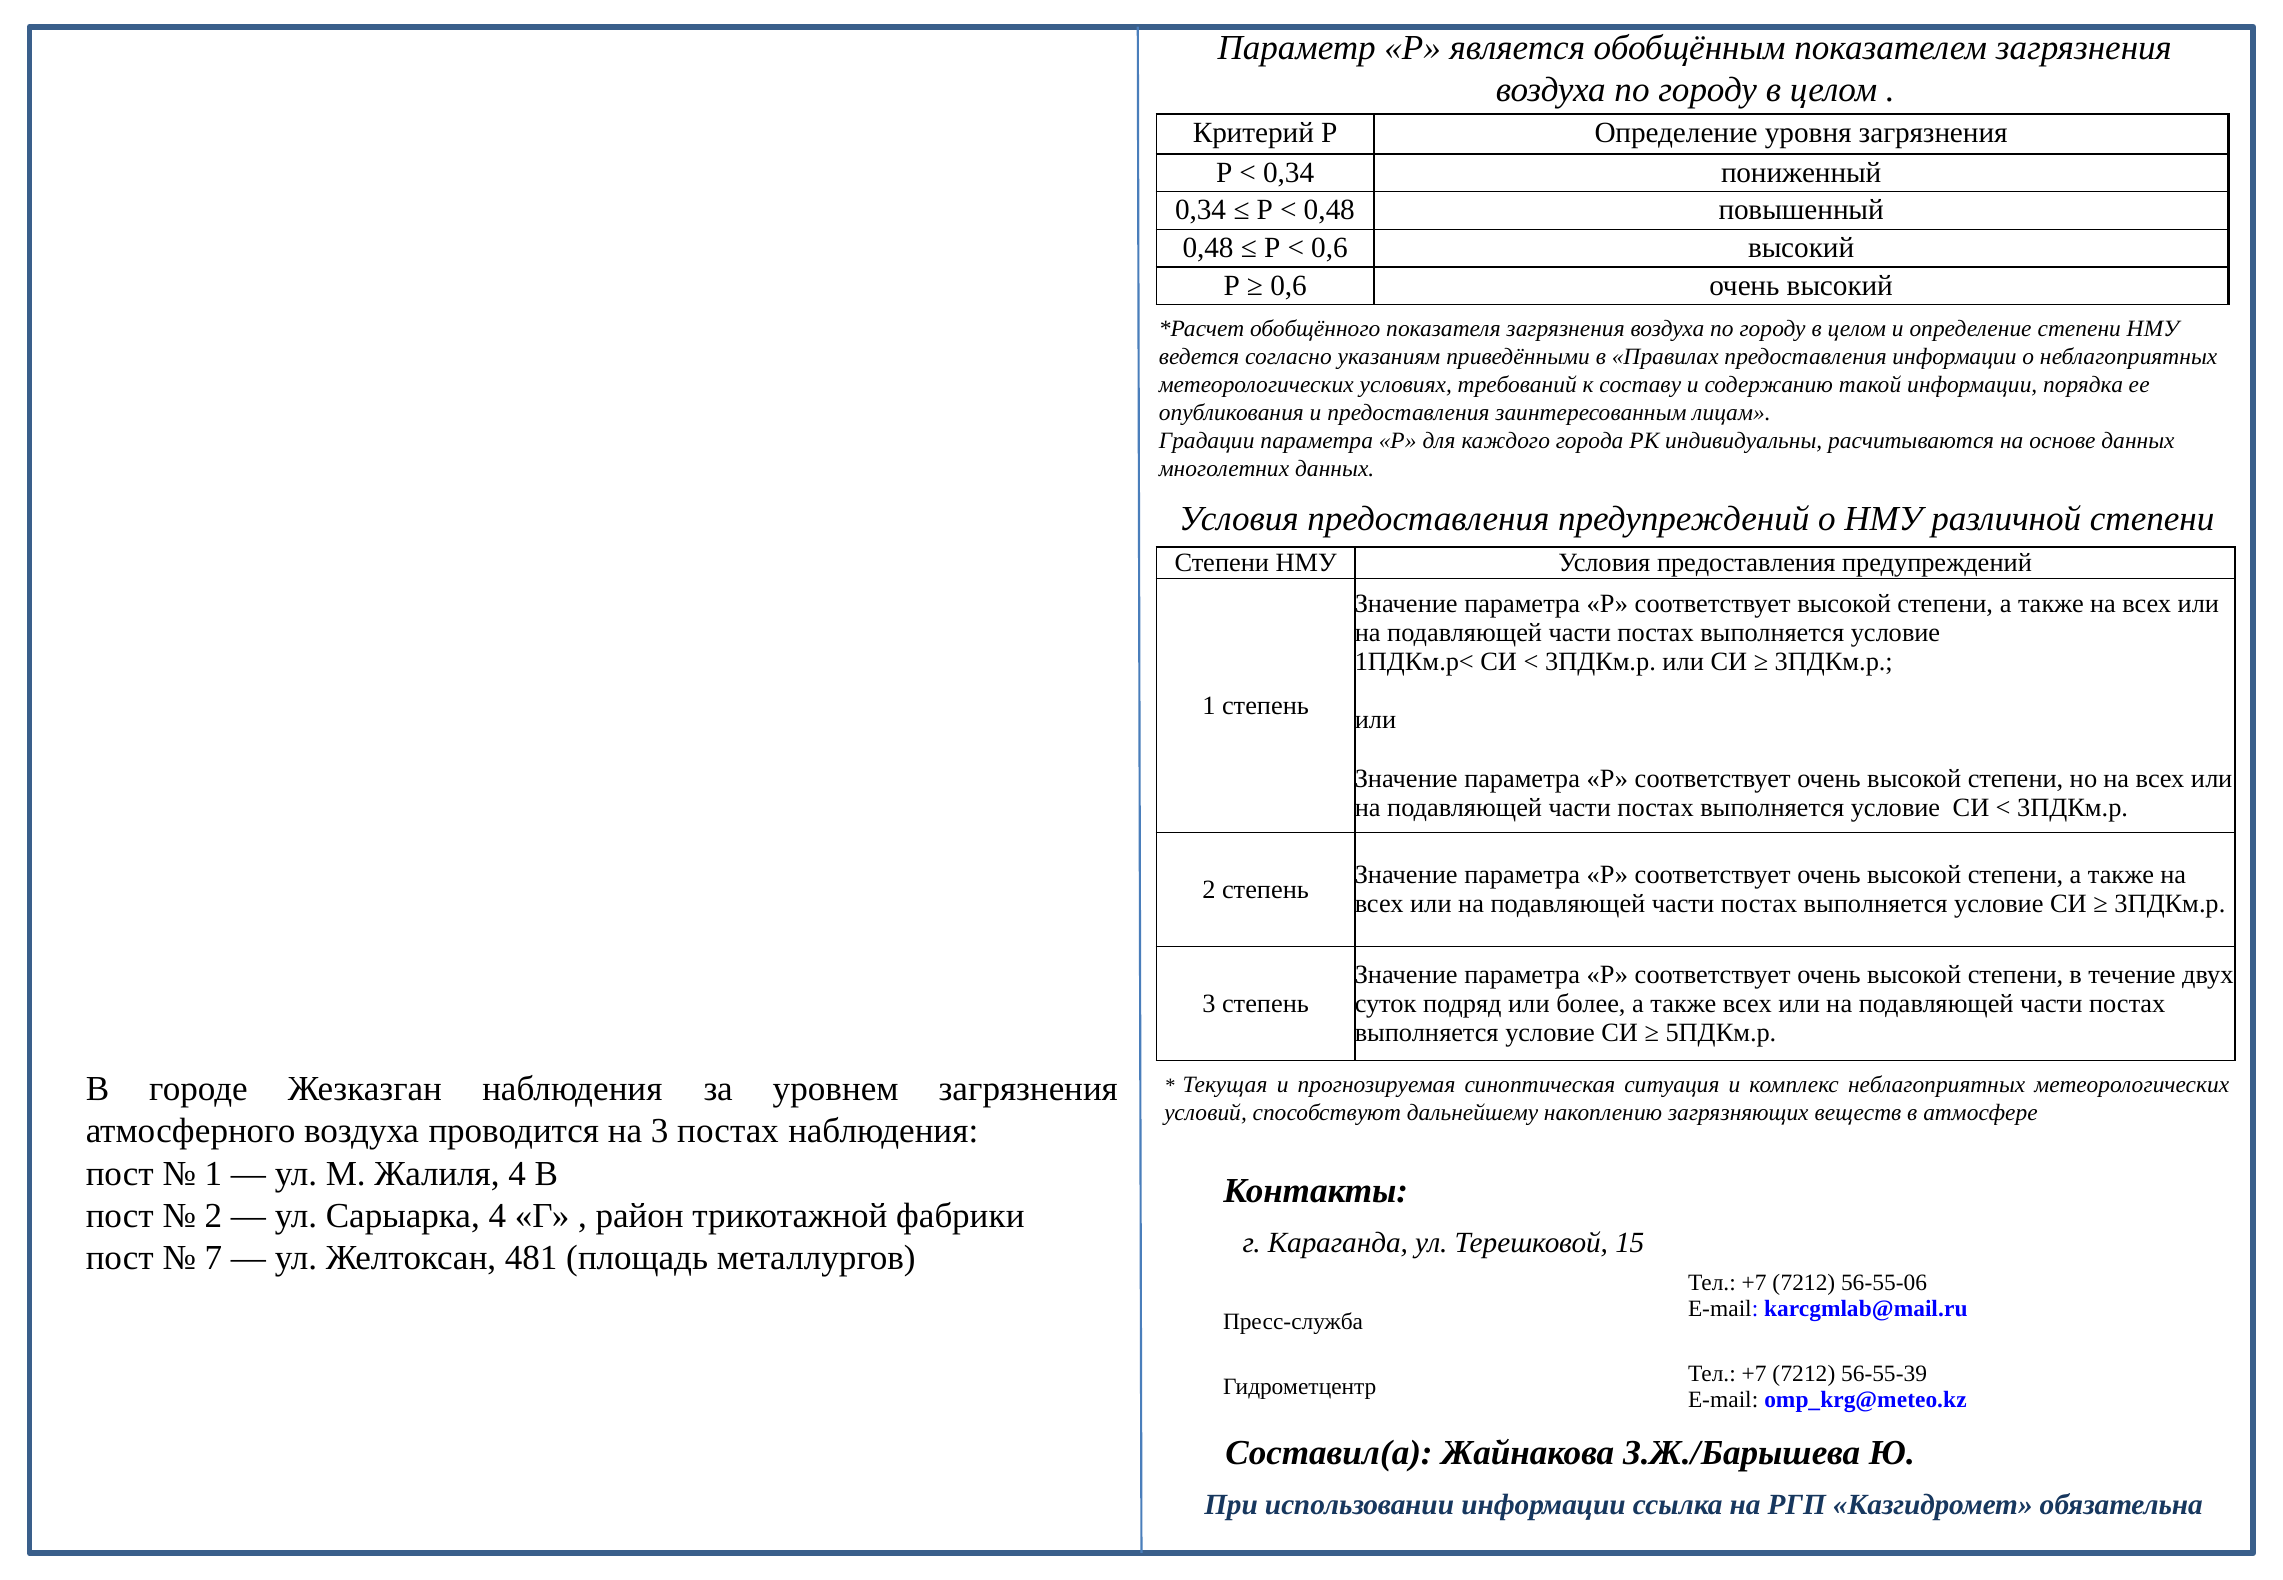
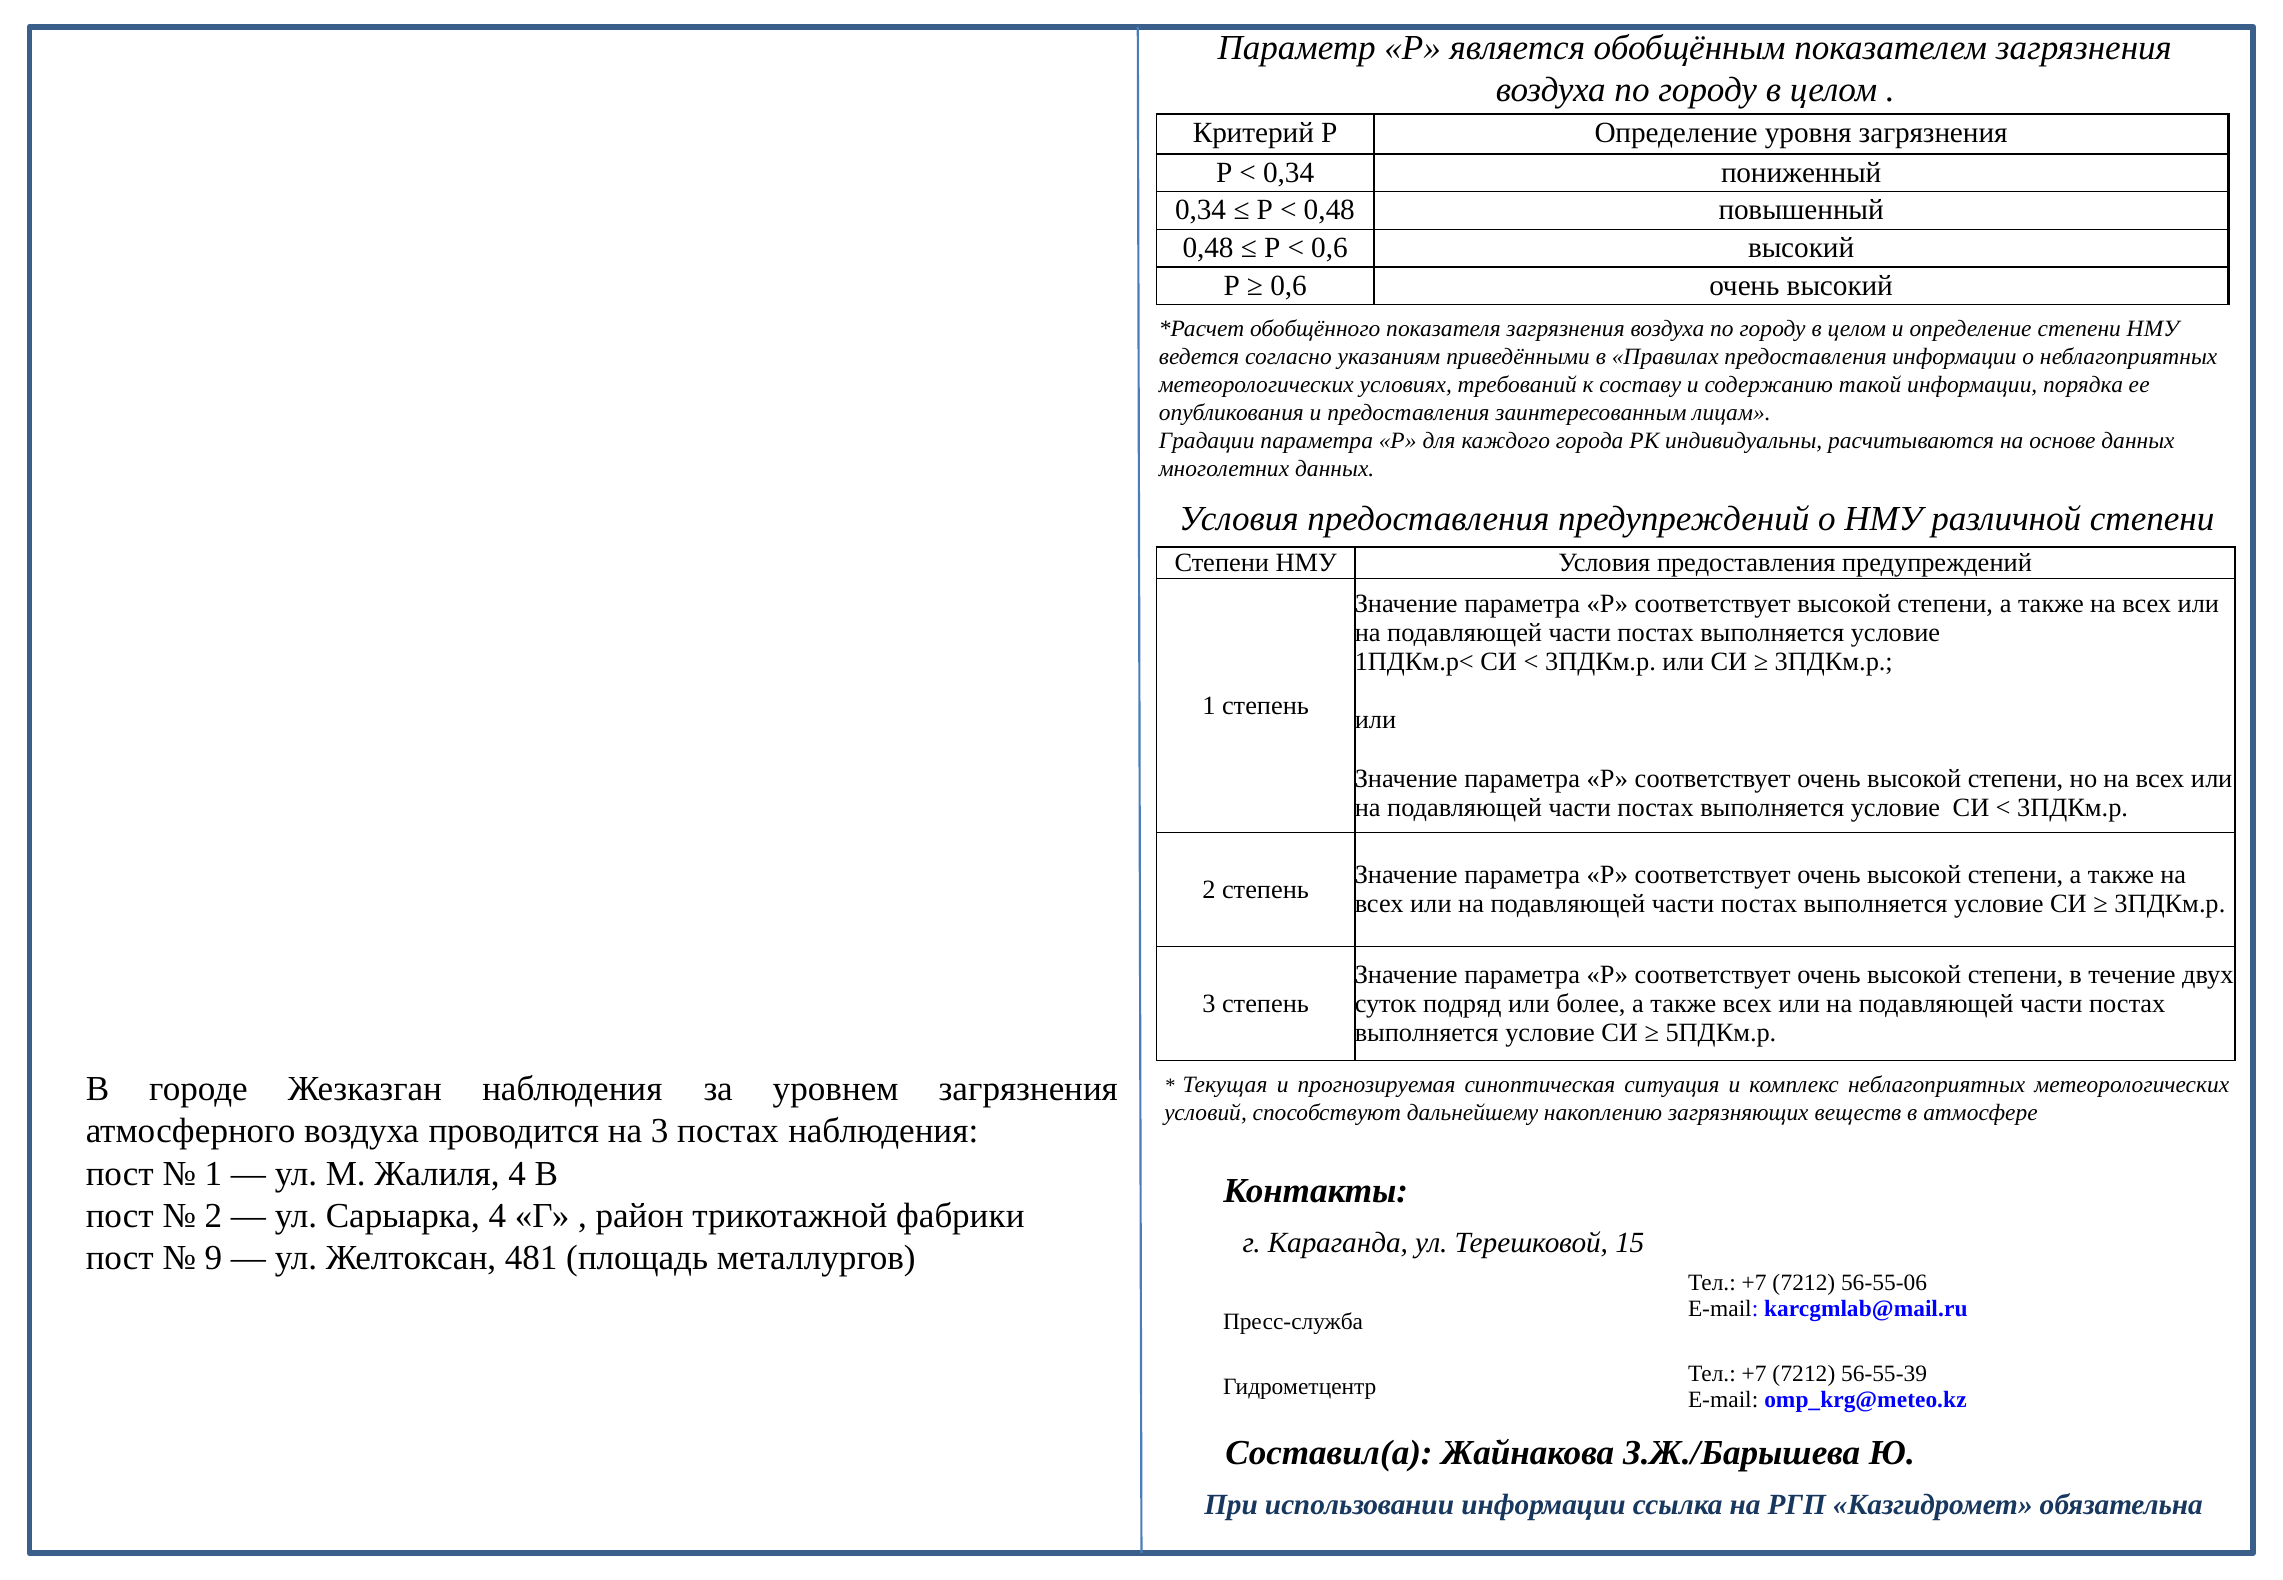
7: 7 -> 9
